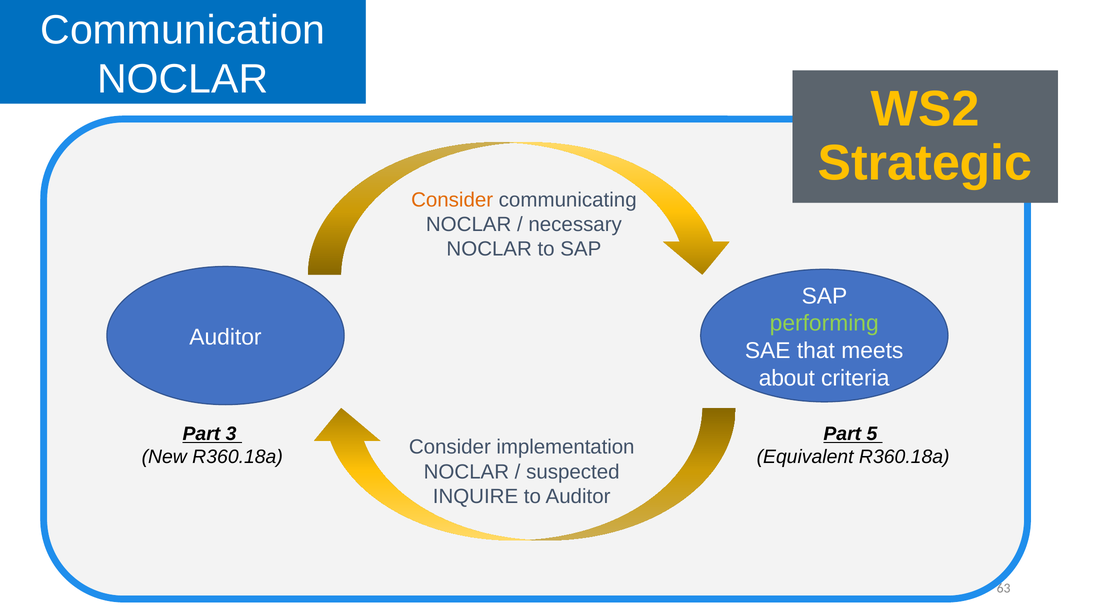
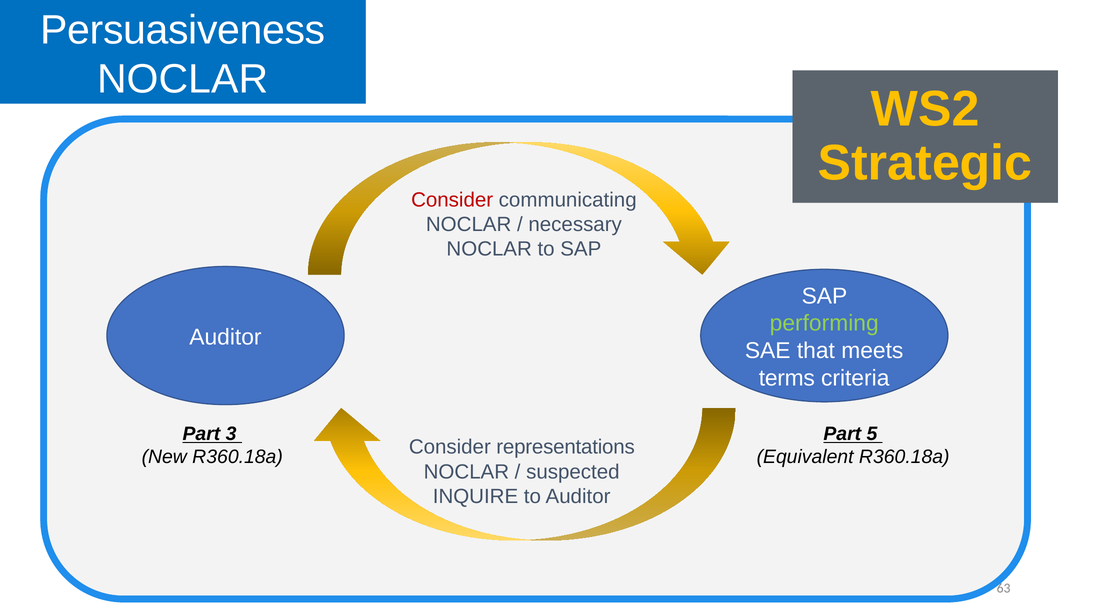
Communication: Communication -> Persuasiveness
Consider at (452, 200) colour: orange -> red
about: about -> terms
implementation: implementation -> representations
